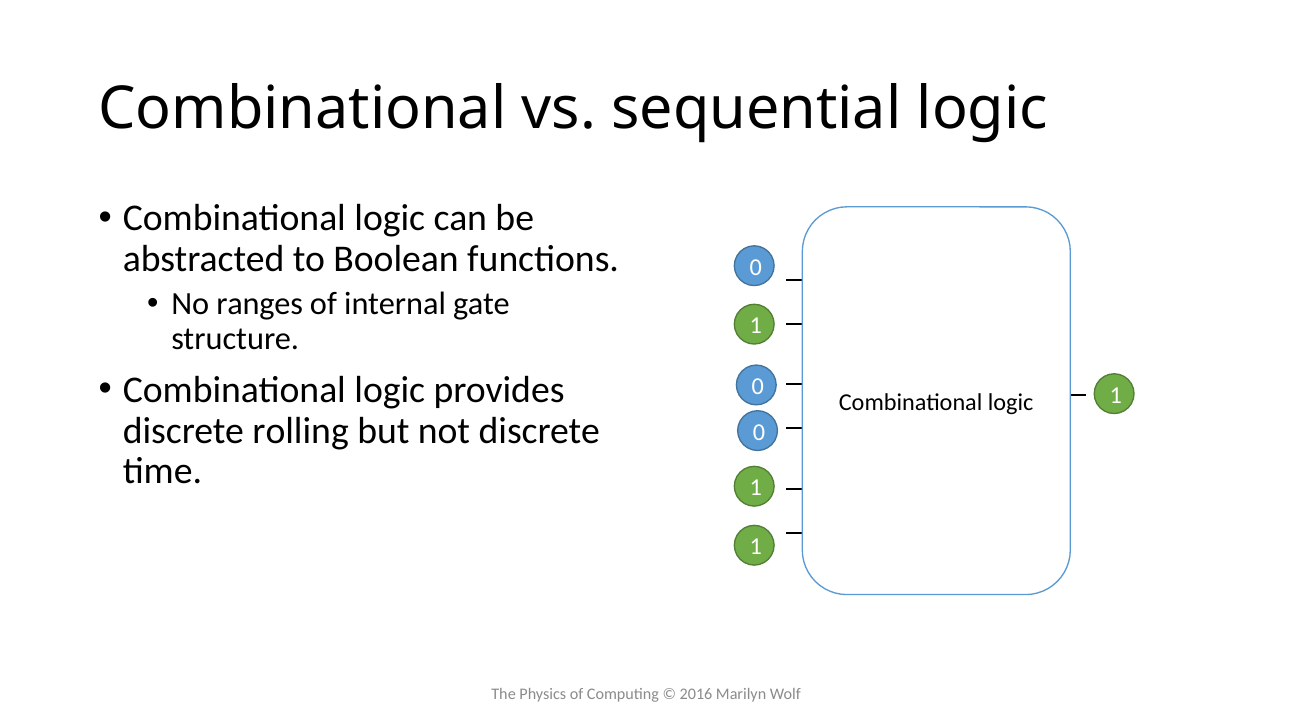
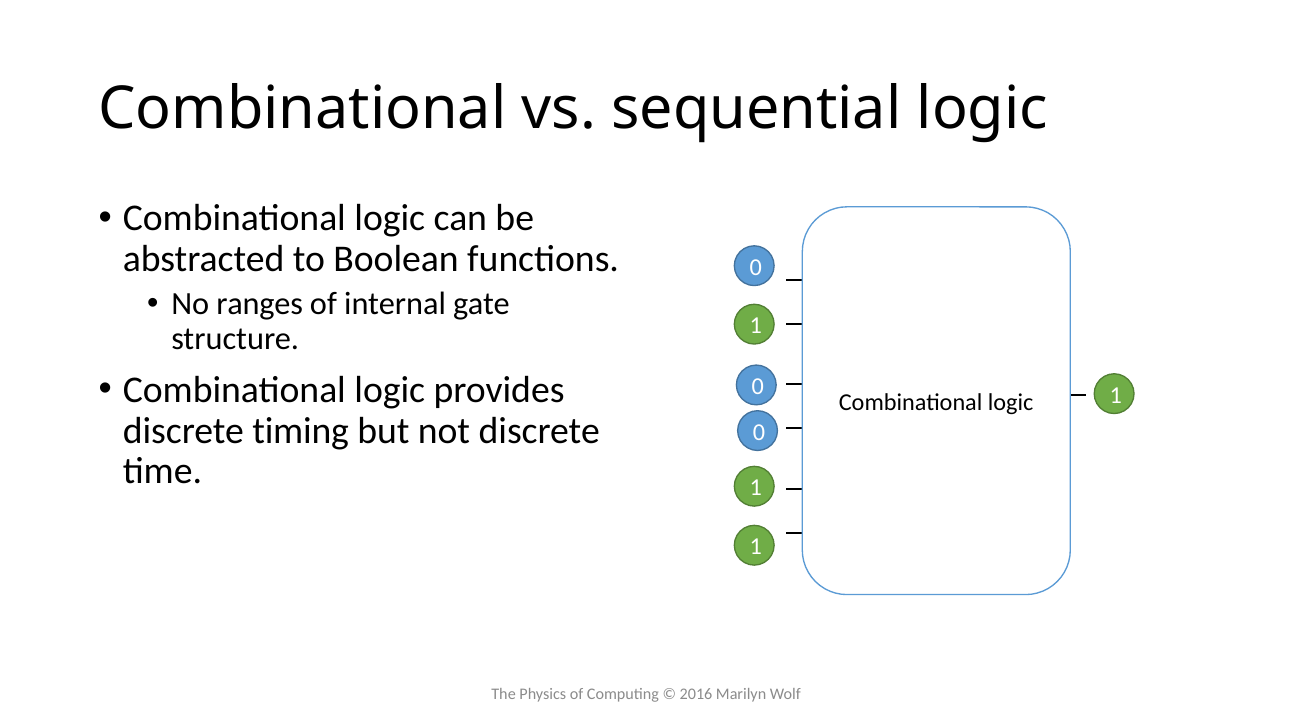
rolling: rolling -> timing
